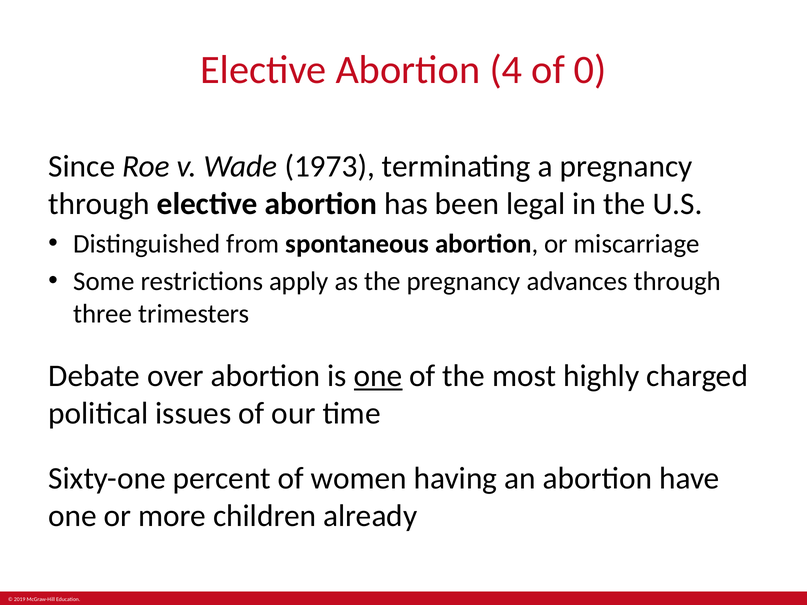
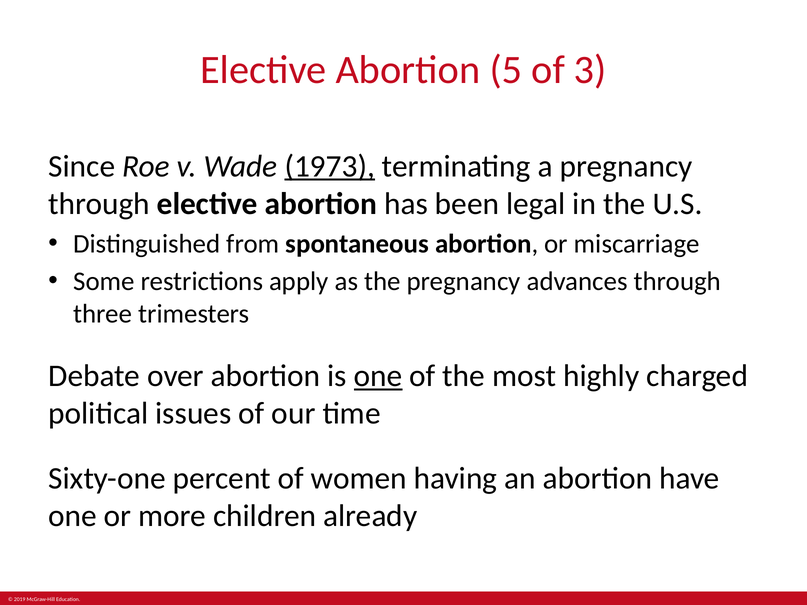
4: 4 -> 5
0: 0 -> 3
1973 underline: none -> present
